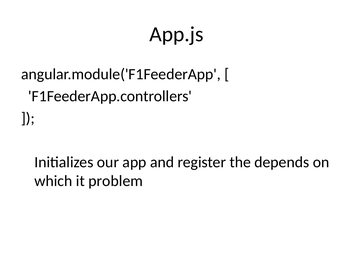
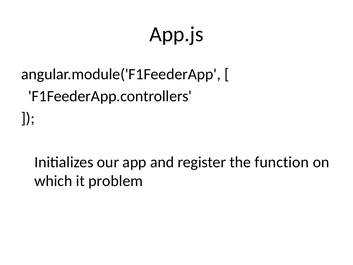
depends: depends -> function
